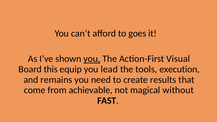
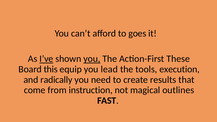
I’ve underline: none -> present
Visual: Visual -> These
remains: remains -> radically
achievable: achievable -> instruction
without: without -> outlines
